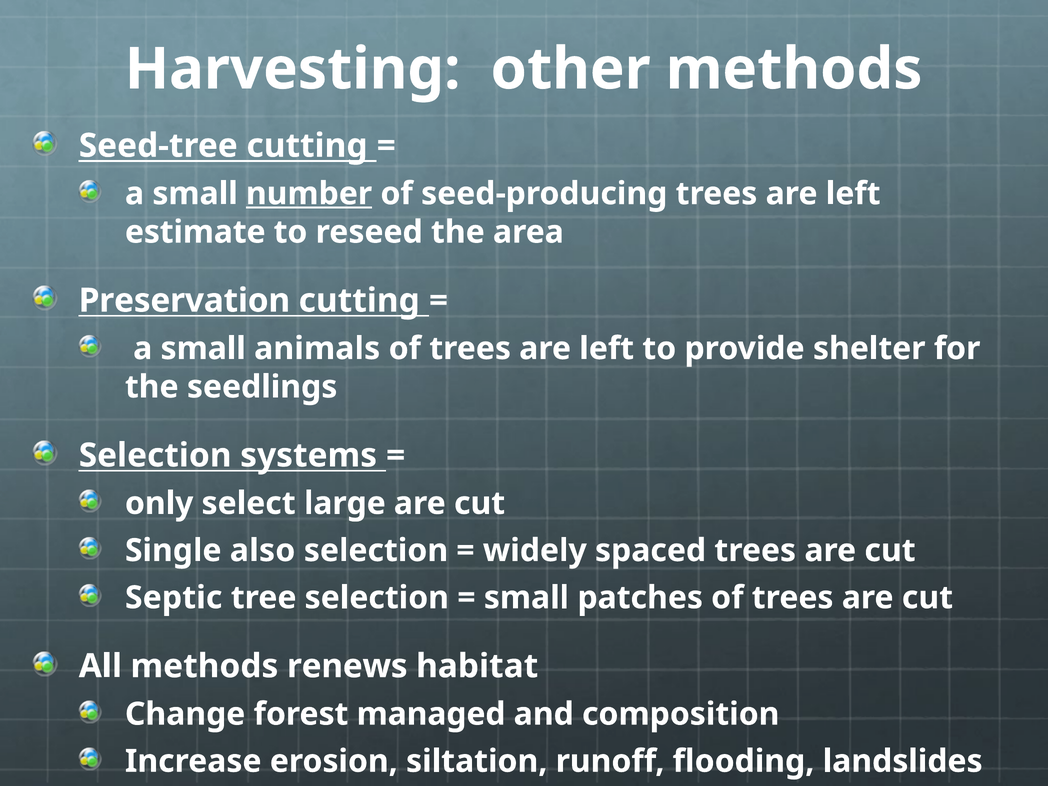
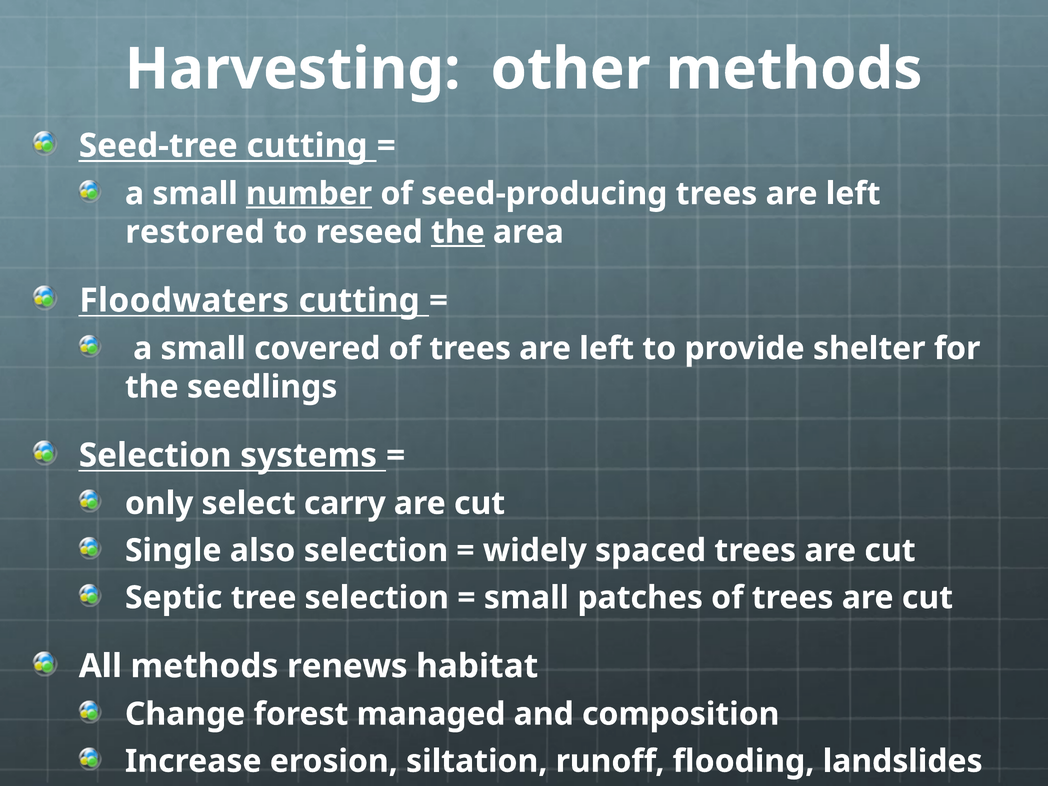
estimate: estimate -> restored
the at (458, 232) underline: none -> present
Preservation: Preservation -> Floodwaters
animals: animals -> covered
large: large -> carry
